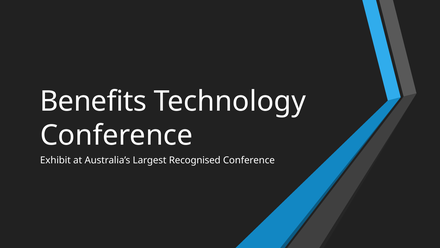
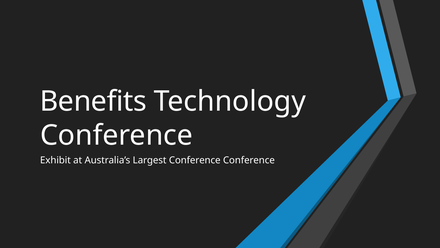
Largest Recognised: Recognised -> Conference
